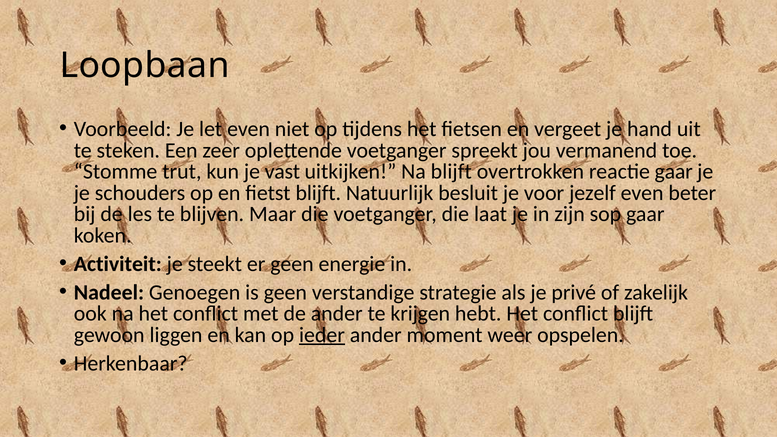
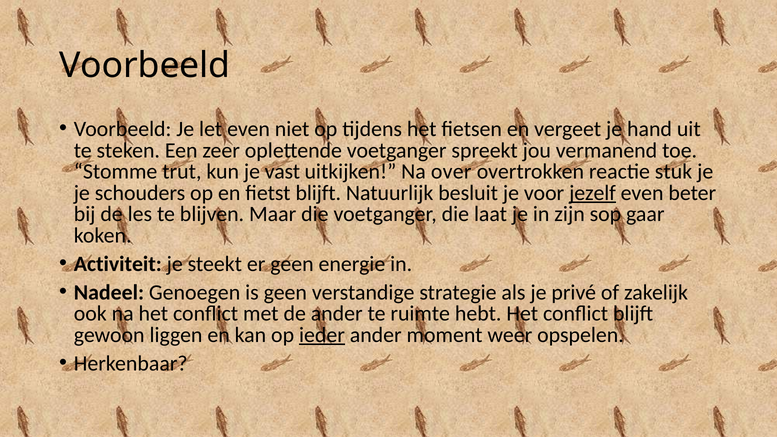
Loopbaan at (145, 65): Loopbaan -> Voorbeeld
Na blijft: blijft -> over
reactie gaar: gaar -> stuk
jezelf underline: none -> present
krijgen: krijgen -> ruimte
